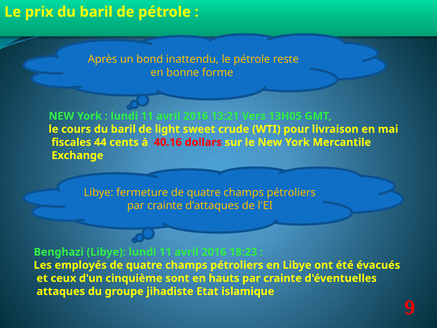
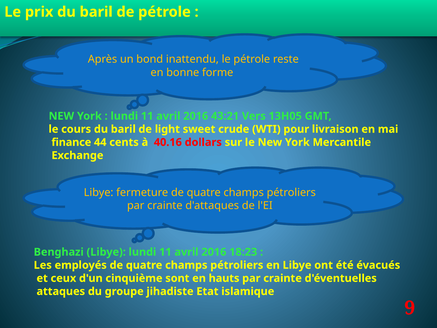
13:21: 13:21 -> 43:21
fiscales: fiscales -> finance
